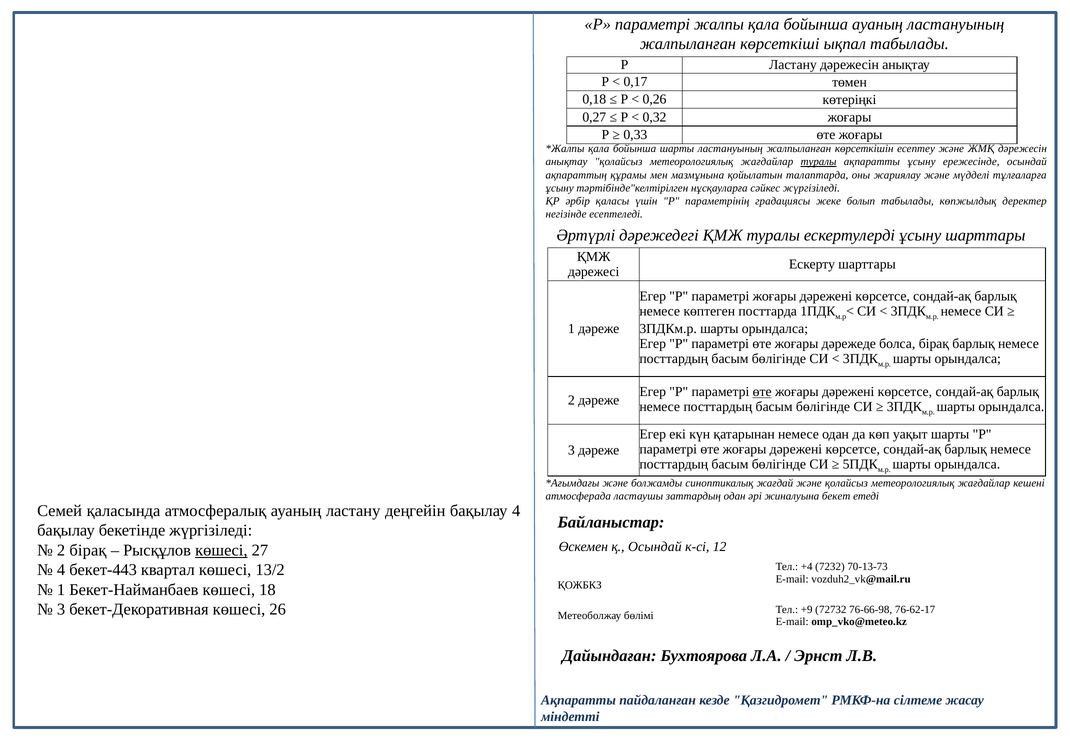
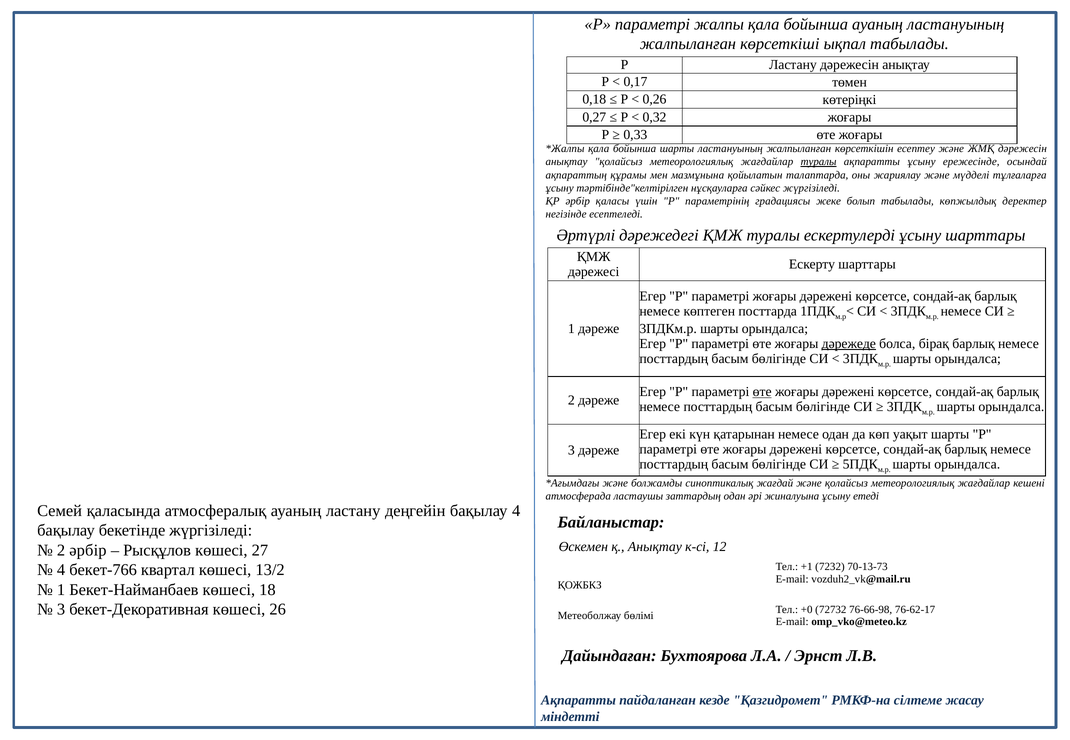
дәрежеде underline: none -> present
жиналуына бекет: бекет -> ұсыну
қ Осындай: Осындай -> Анықтау
2 бірақ: бірақ -> әрбір
көшесі at (221, 551) underline: present -> none
+4: +4 -> +1
бекет-443: бекет-443 -> бекет-766
+9: +9 -> +0
